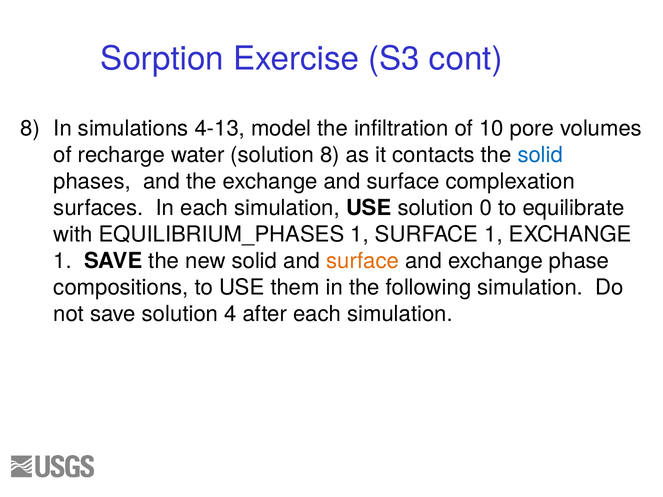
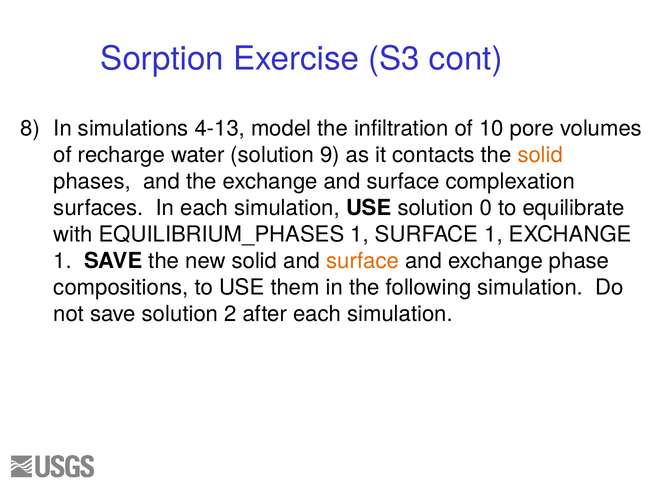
solution 8: 8 -> 9
solid at (540, 155) colour: blue -> orange
4: 4 -> 2
